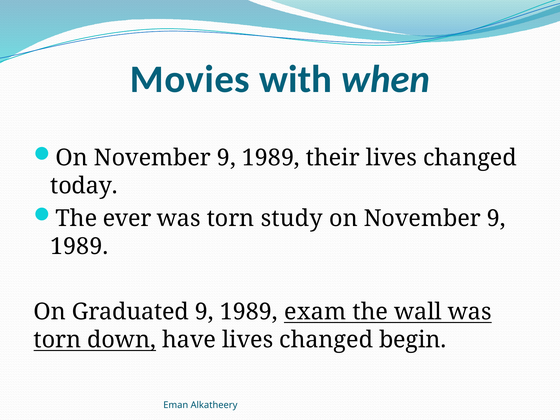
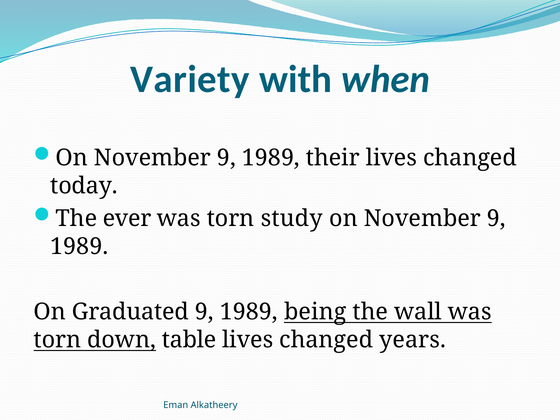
Movies: Movies -> Variety
exam: exam -> being
have: have -> table
begin: begin -> years
